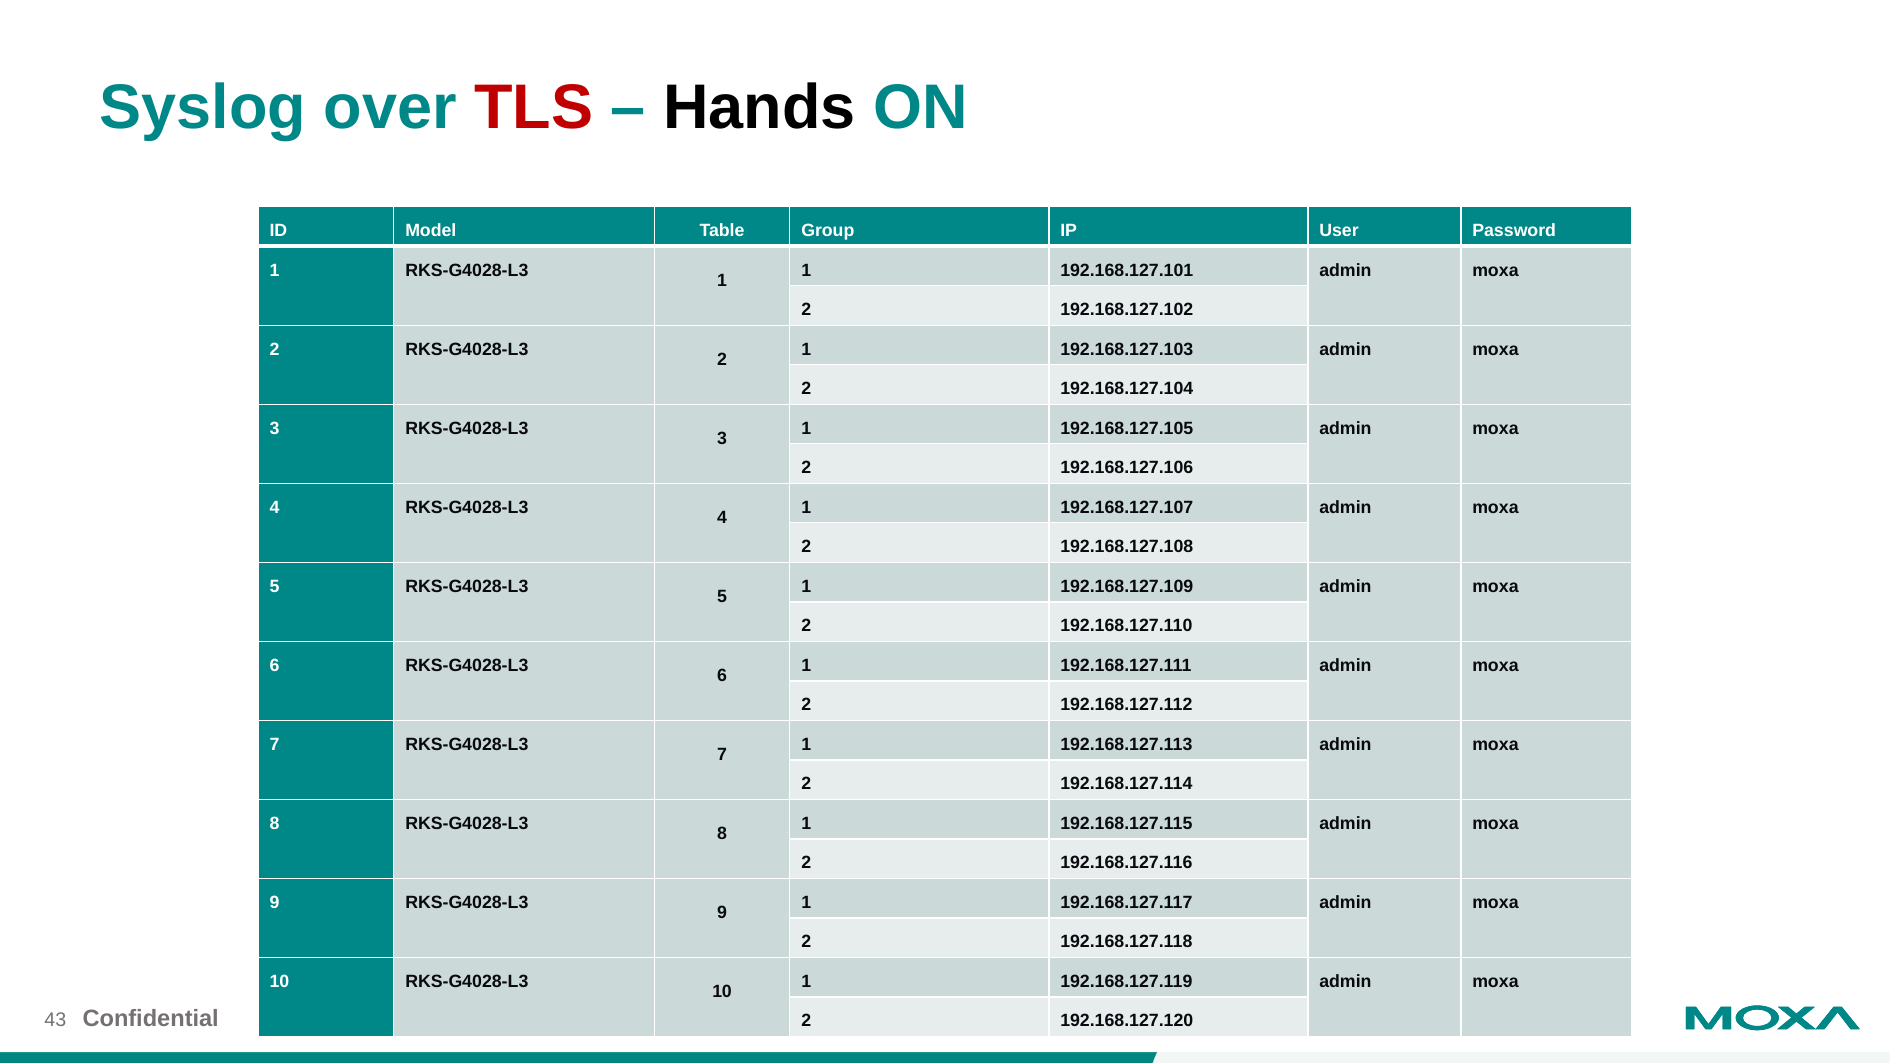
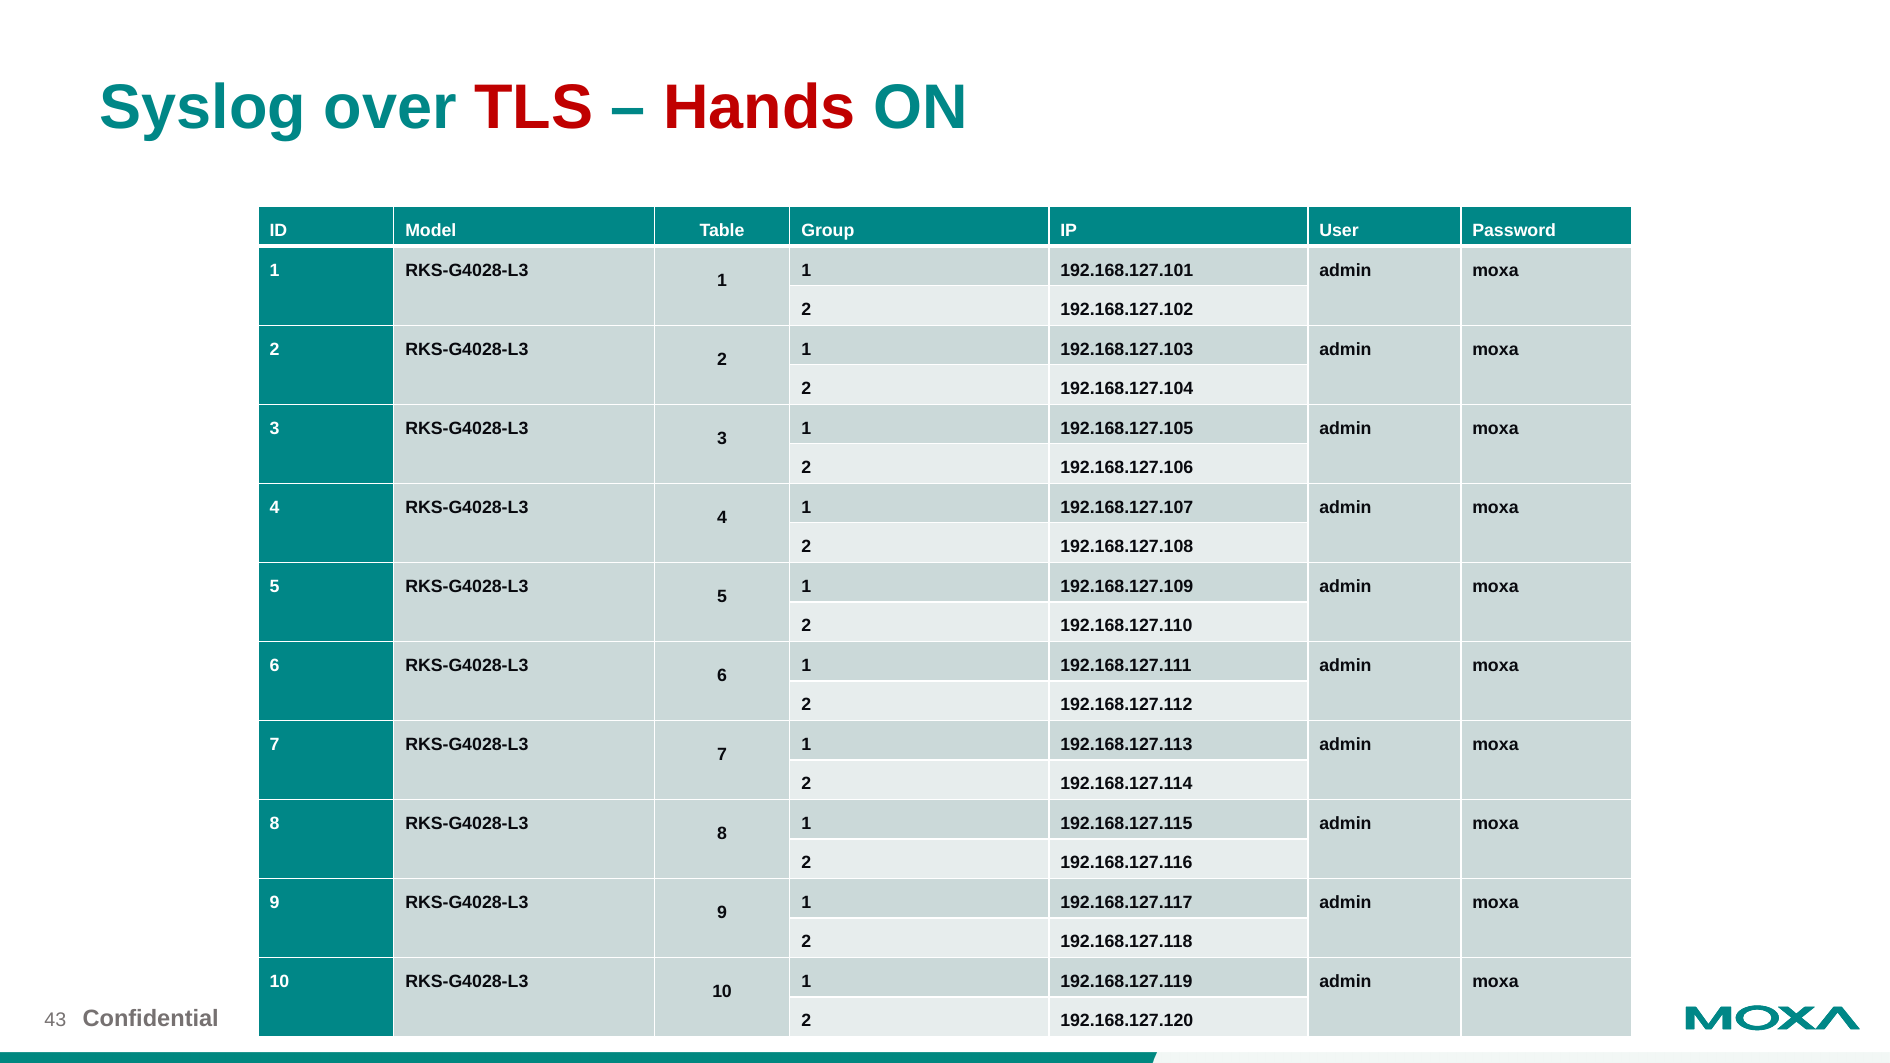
Hands colour: black -> red
